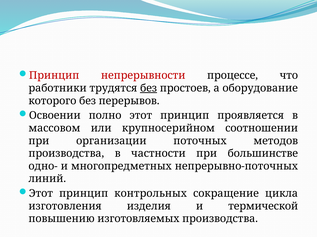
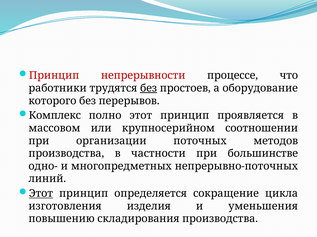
Освоении: Освоении -> Комплекс
Этот at (41, 194) underline: none -> present
контрольных: контрольных -> определяется
термической: термической -> уменьшения
изготовляемых: изготовляемых -> складирования
